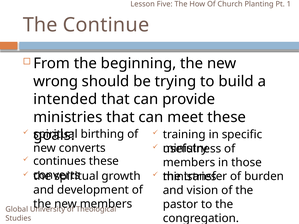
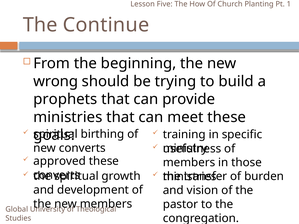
intended: intended -> prophets
continues: continues -> approved
